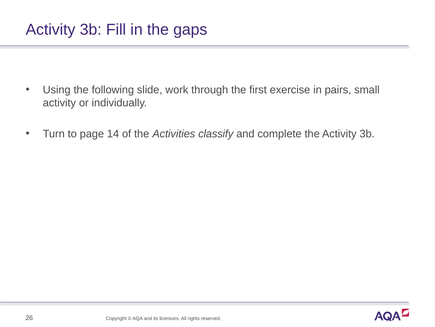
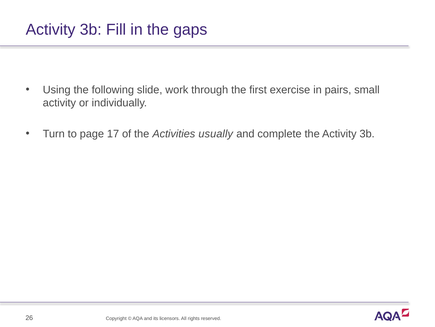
14: 14 -> 17
classify: classify -> usually
